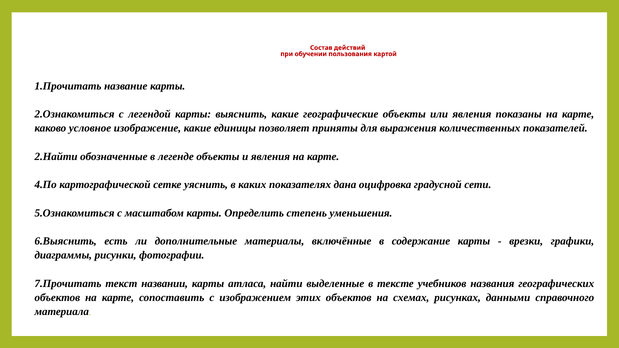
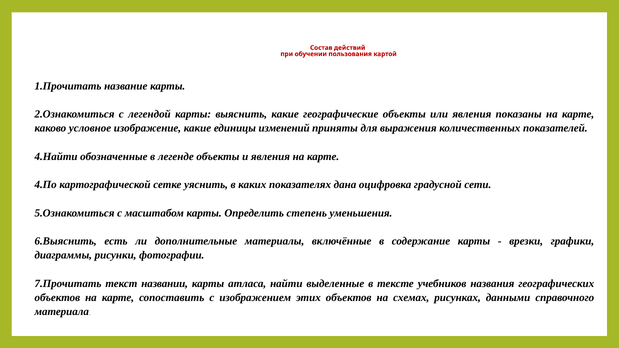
позволяет: позволяет -> изменений
2.Найти: 2.Найти -> 4.Найти
